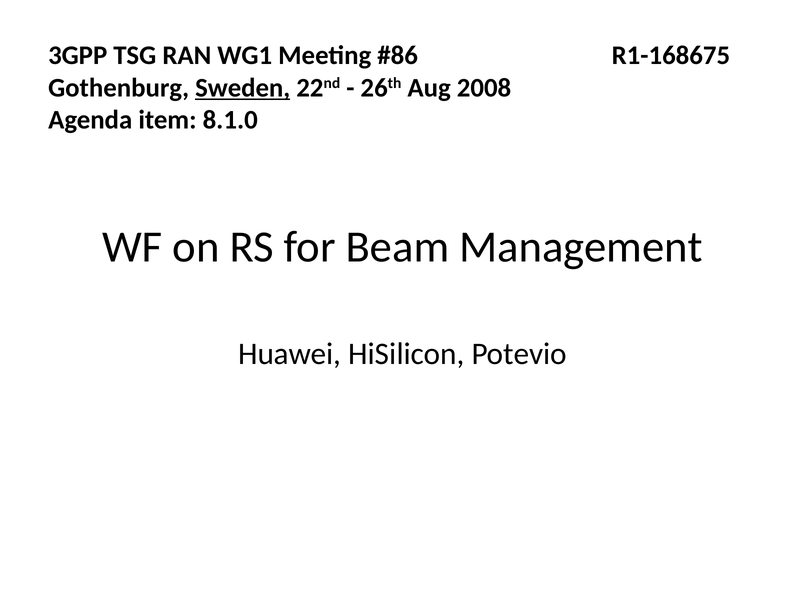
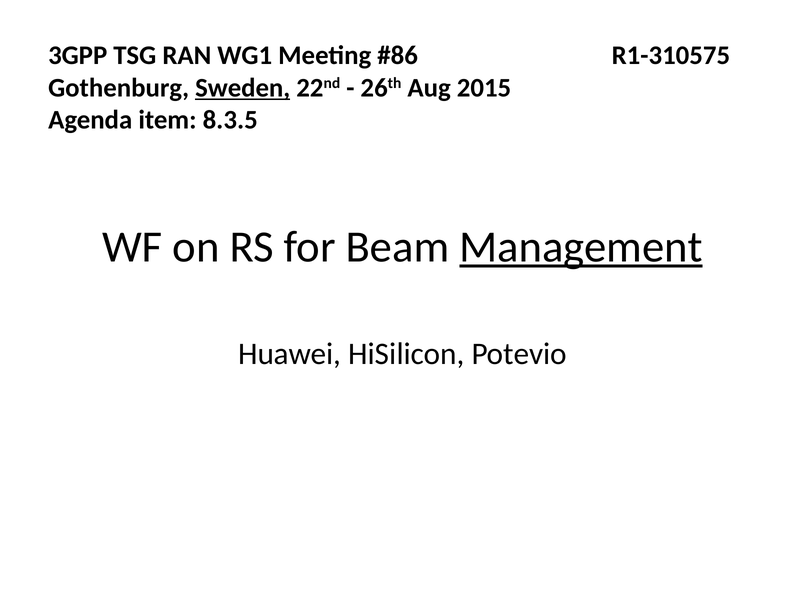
R1-168675: R1-168675 -> R1-310575
2008: 2008 -> 2015
8.1.0: 8.1.0 -> 8.3.5
Management underline: none -> present
